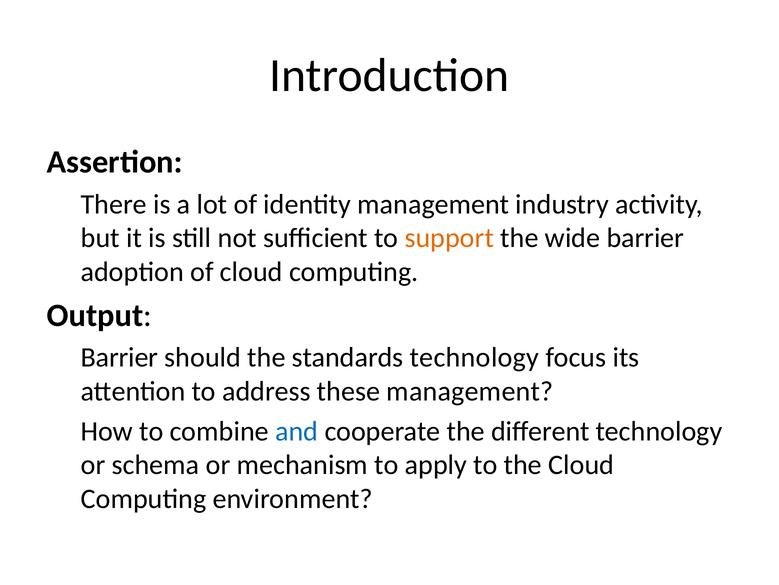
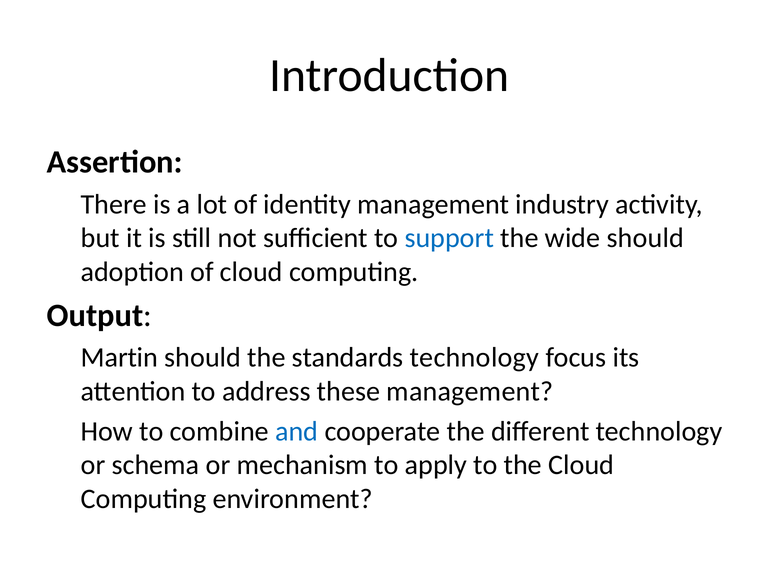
support colour: orange -> blue
wide barrier: barrier -> should
Barrier at (119, 357): Barrier -> Martin
